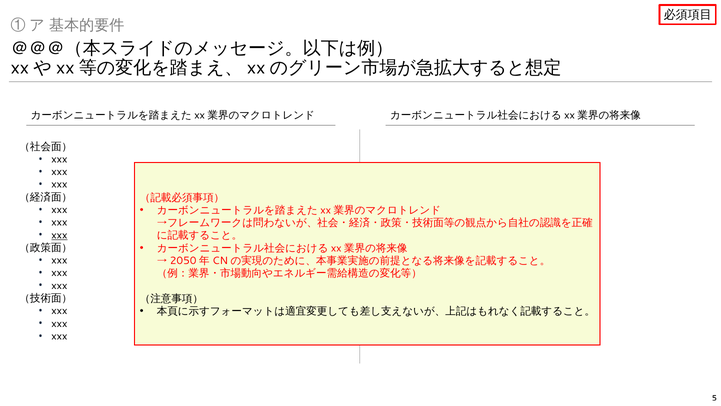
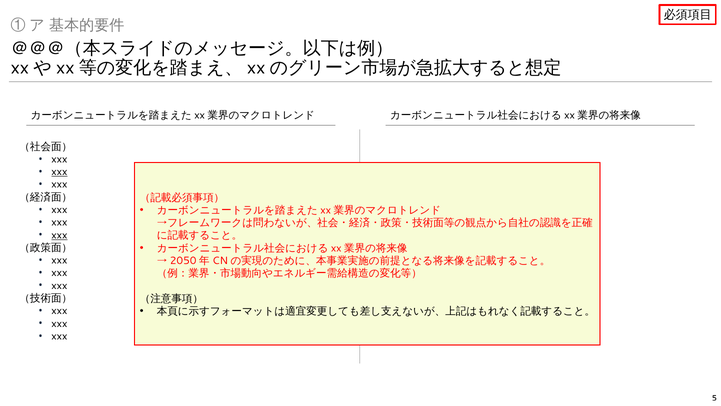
xxx at (59, 172) underline: none -> present
